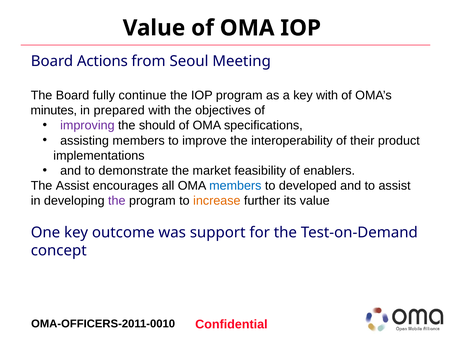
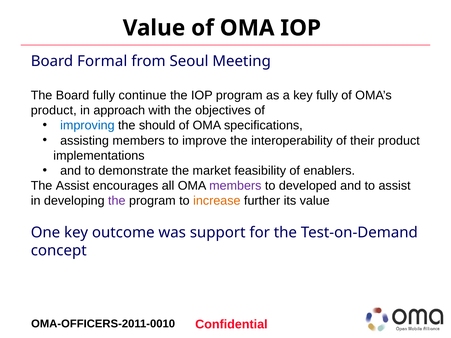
Actions: Actions -> Formal
key with: with -> fully
minutes at (54, 111): minutes -> product
prepared: prepared -> approach
improving colour: purple -> blue
members at (235, 186) colour: blue -> purple
